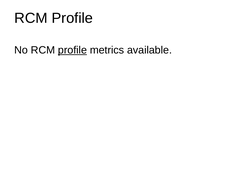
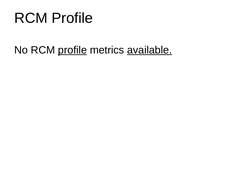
available underline: none -> present
